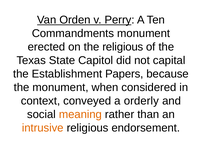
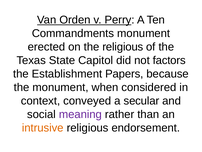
capital: capital -> factors
orderly: orderly -> secular
meaning colour: orange -> purple
